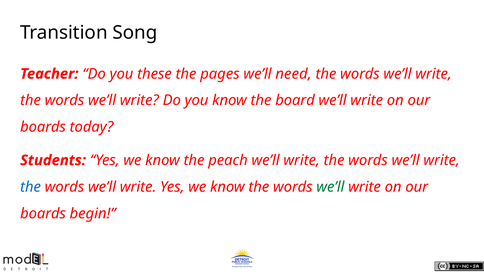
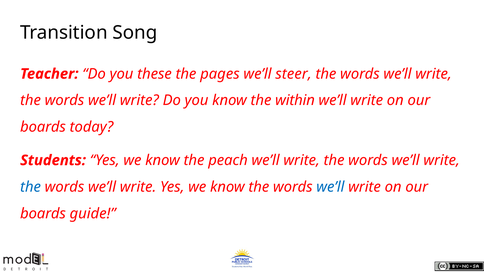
need: need -> steer
board: board -> within
we’ll at (330, 187) colour: green -> blue
begin: begin -> guide
